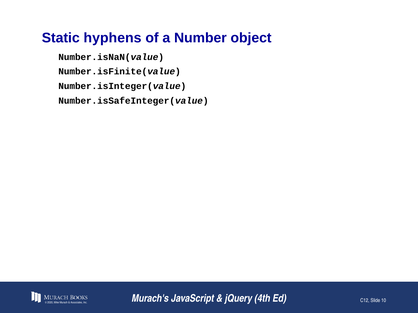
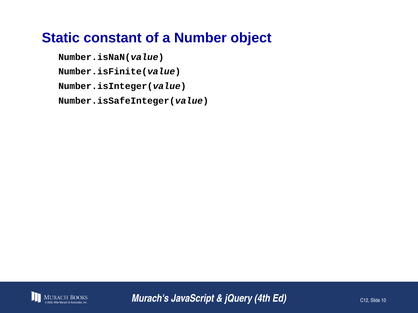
hyphens: hyphens -> constant
